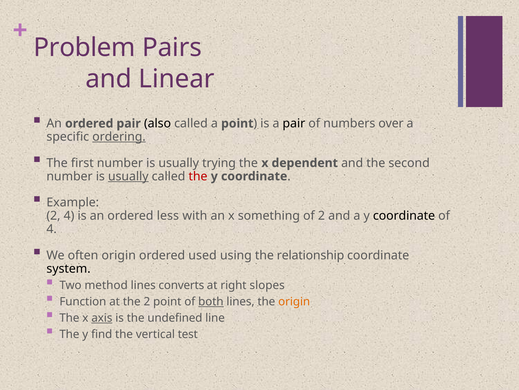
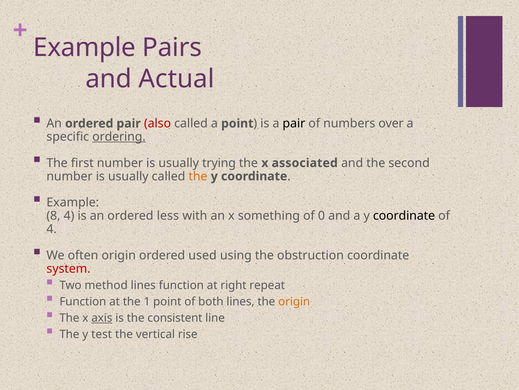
Problem at (85, 47): Problem -> Example
Linear: Linear -> Actual
also colour: black -> red
dependent: dependent -> associated
usually at (128, 176) underline: present -> none
the at (198, 176) colour: red -> orange
2 at (53, 215): 2 -> 8
of 2: 2 -> 0
relationship: relationship -> obstruction
system colour: black -> red
lines converts: converts -> function
slopes: slopes -> repeat
the 2: 2 -> 1
both underline: present -> none
undefined: undefined -> consistent
find: find -> test
test: test -> rise
